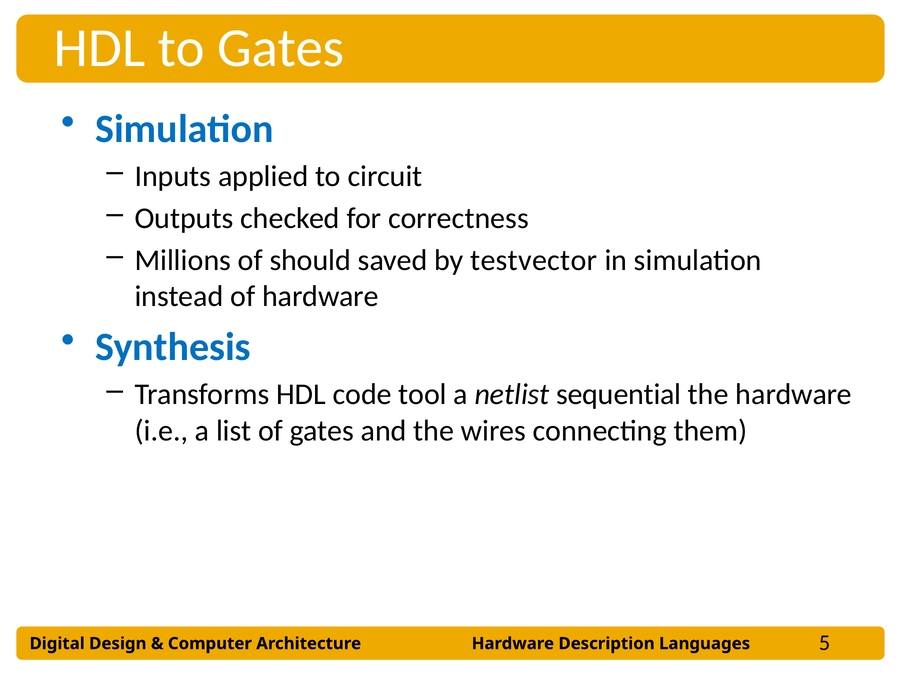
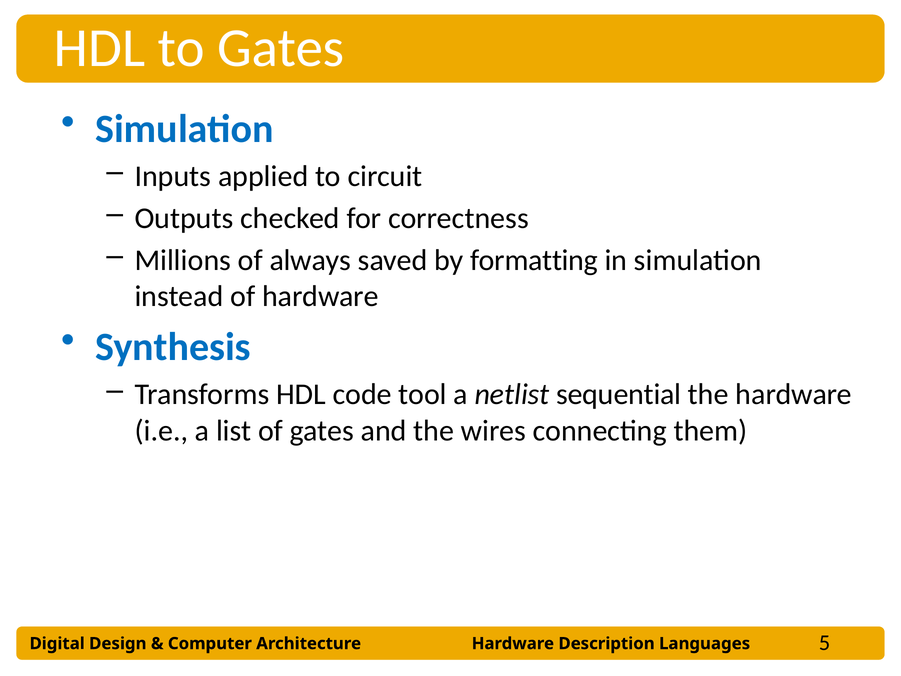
should: should -> always
testvector: testvector -> formatting
